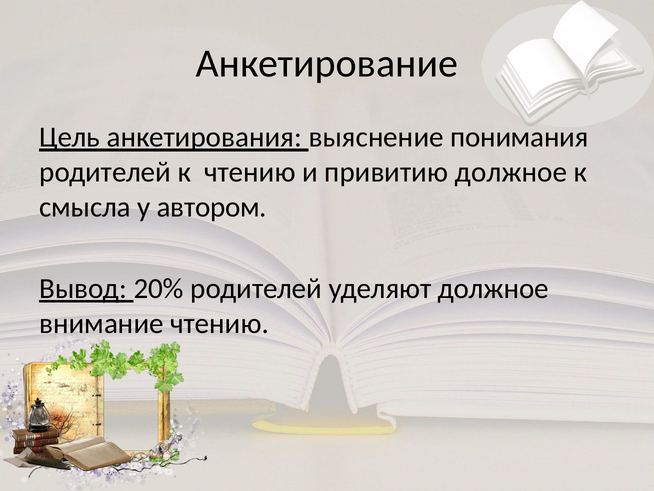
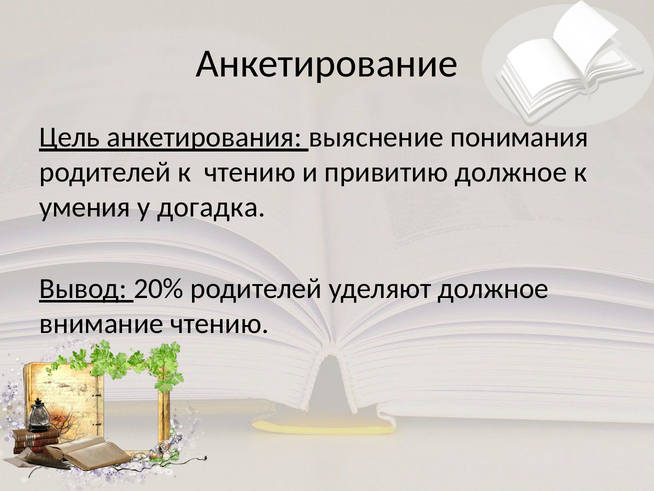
смысла: смысла -> умения
автором: автором -> догадка
